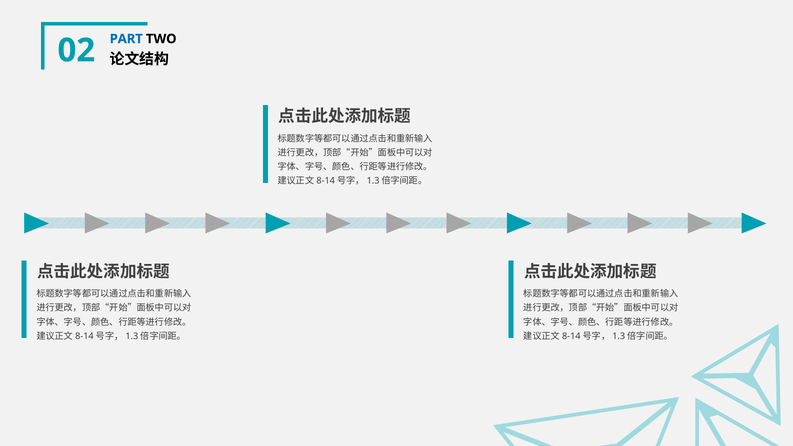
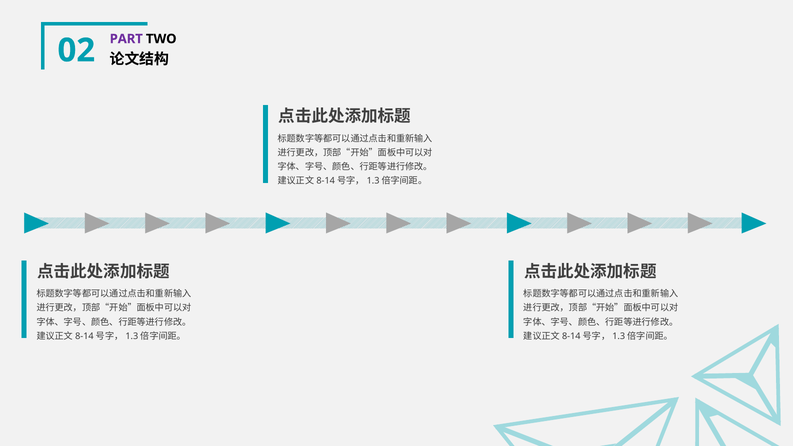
PART colour: blue -> purple
